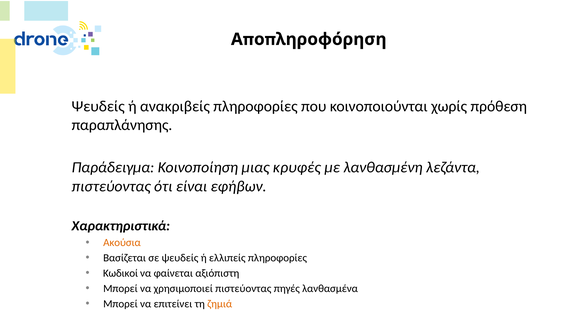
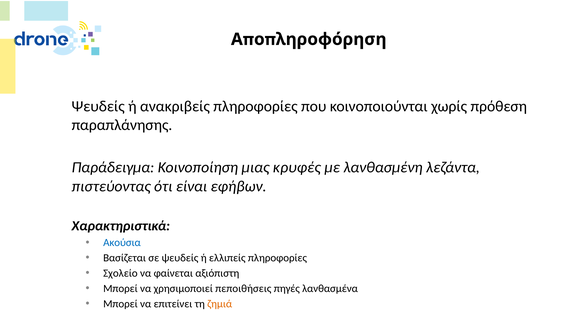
Ακούσια colour: orange -> blue
Κωδικοί: Κωδικοί -> Σχολείο
χρησιμοποιεί πιστεύοντας: πιστεύοντας -> πεποιθήσεις
